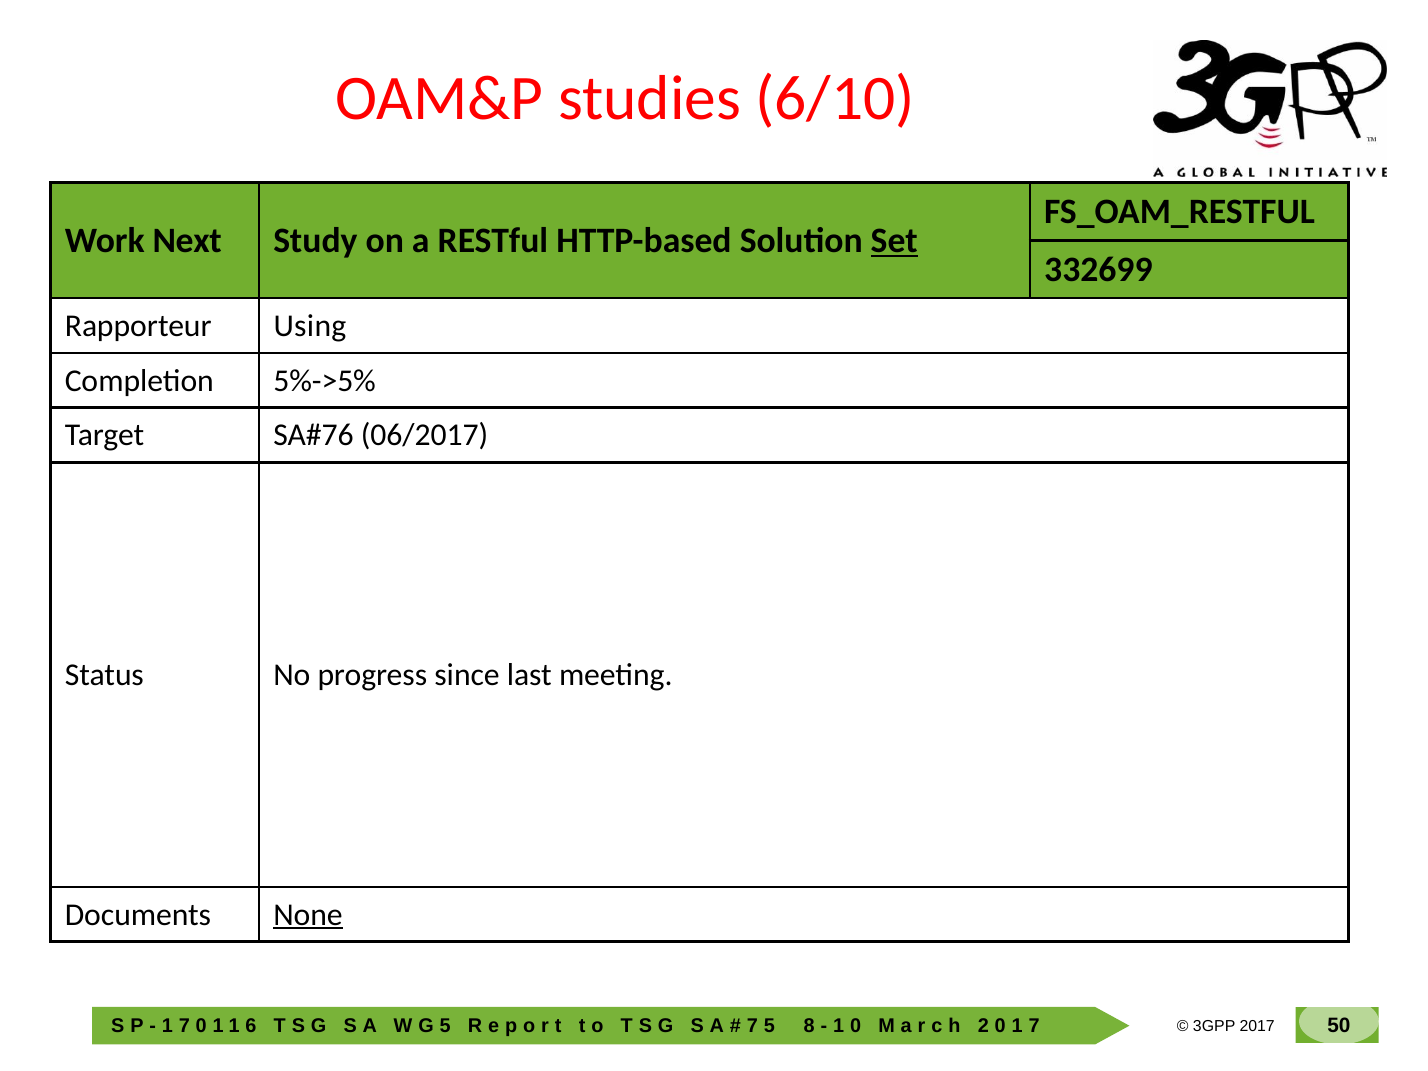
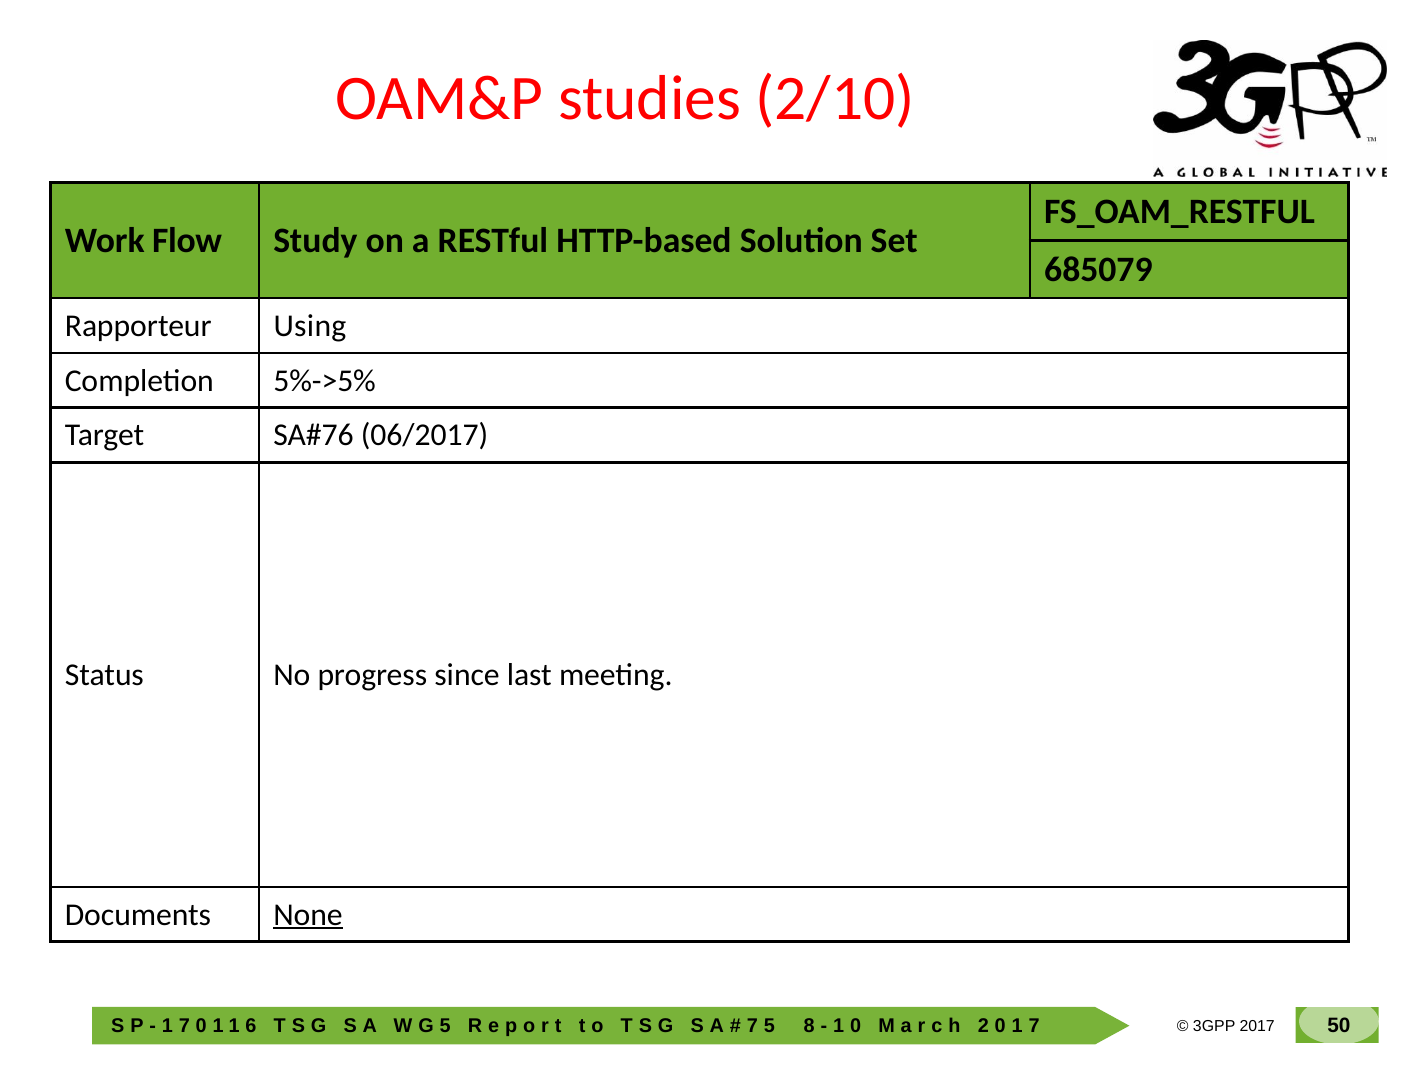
6/10: 6/10 -> 2/10
Next: Next -> Flow
Set underline: present -> none
332699: 332699 -> 685079
